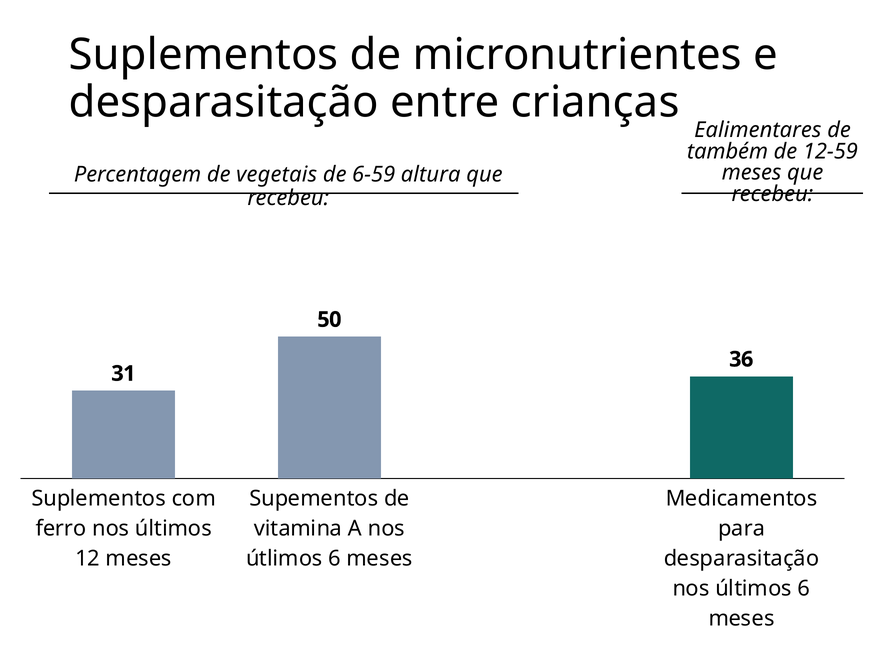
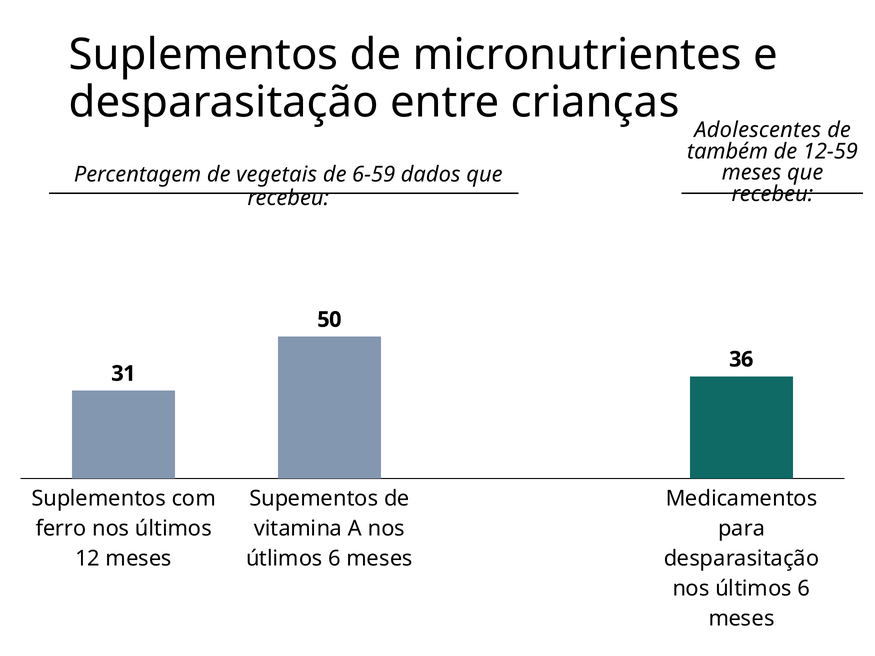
Ealimentares: Ealimentares -> Adolescentes
altura: altura -> dados
